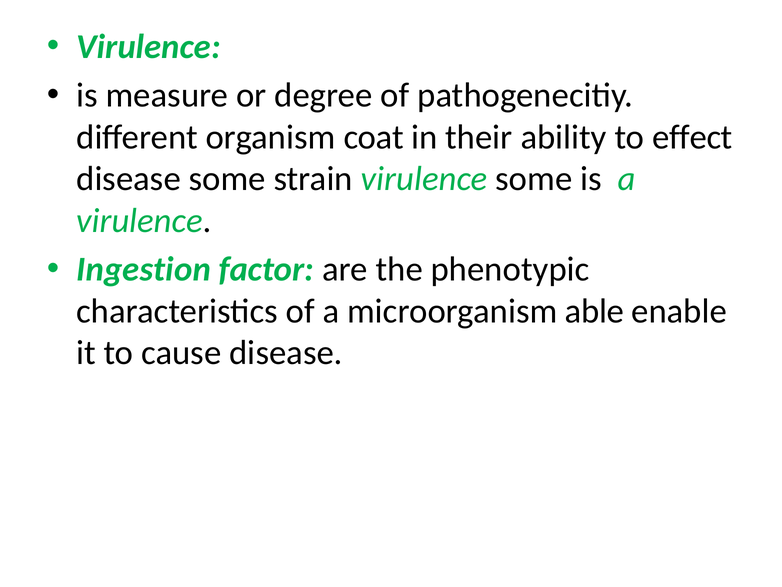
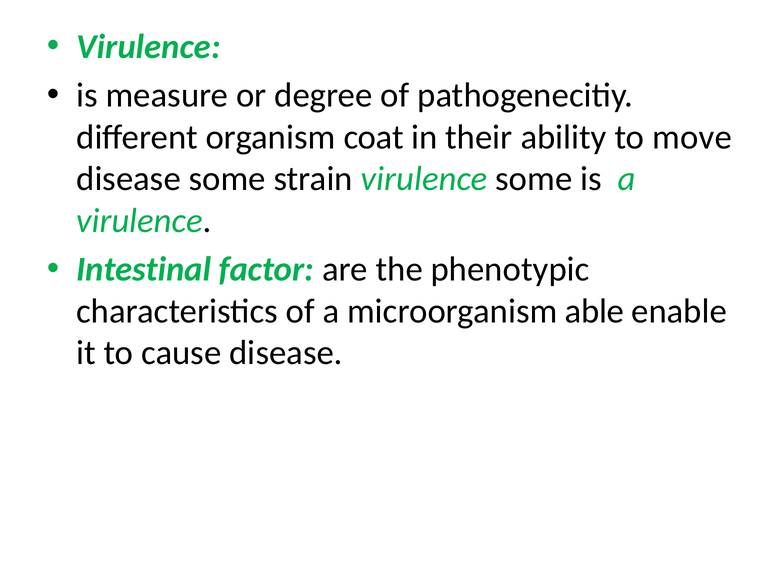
effect: effect -> move
Ingestion: Ingestion -> Intestinal
